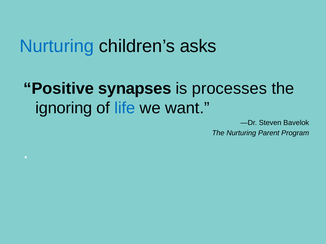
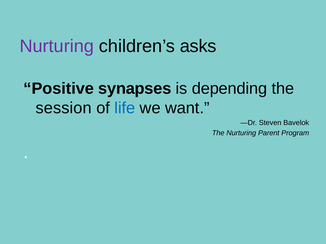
Nurturing at (57, 46) colour: blue -> purple
processes: processes -> depending
ignoring: ignoring -> session
